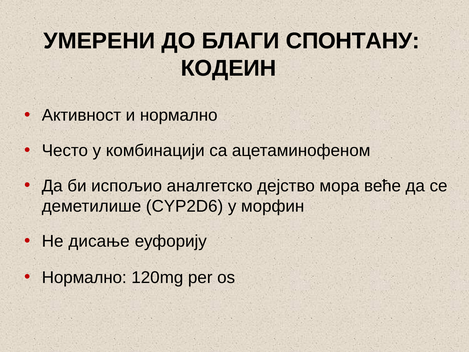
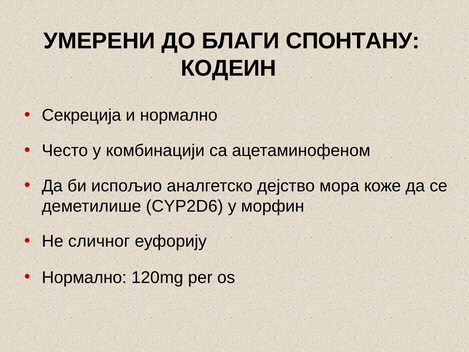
Активност: Активност -> Секреција
веће: веће -> коже
дисање: дисање -> сличног
